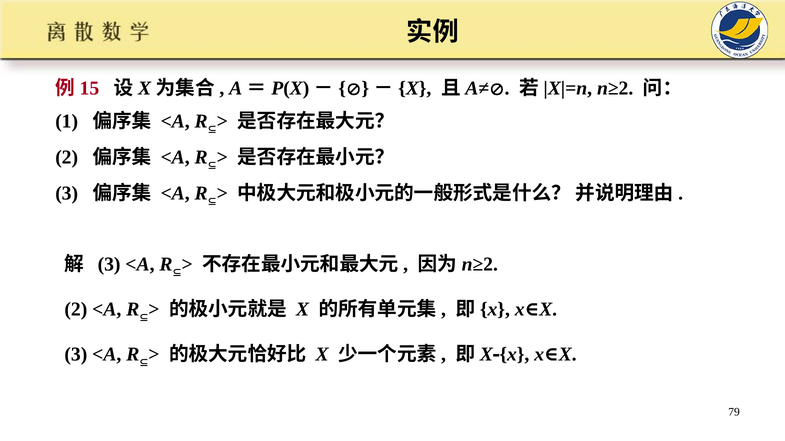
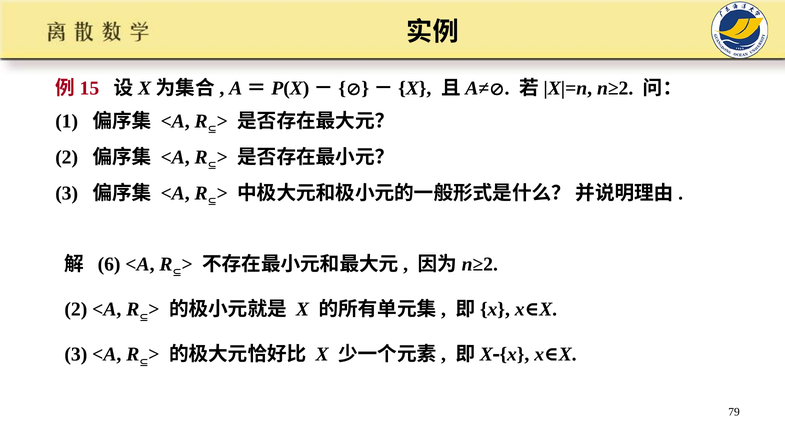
3 at (109, 265): 3 -> 6
